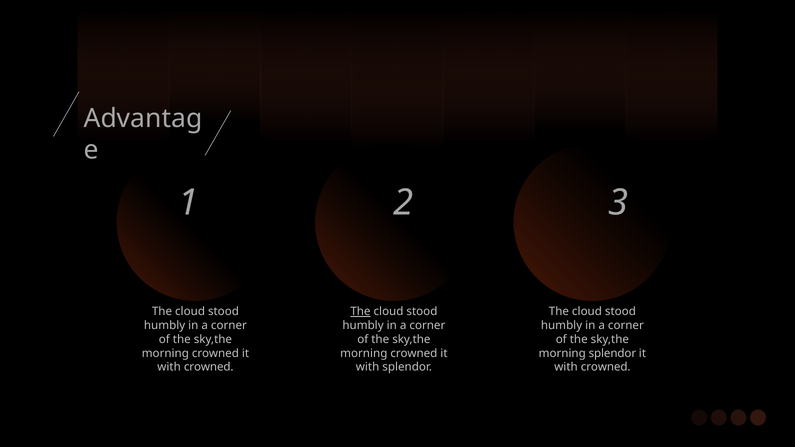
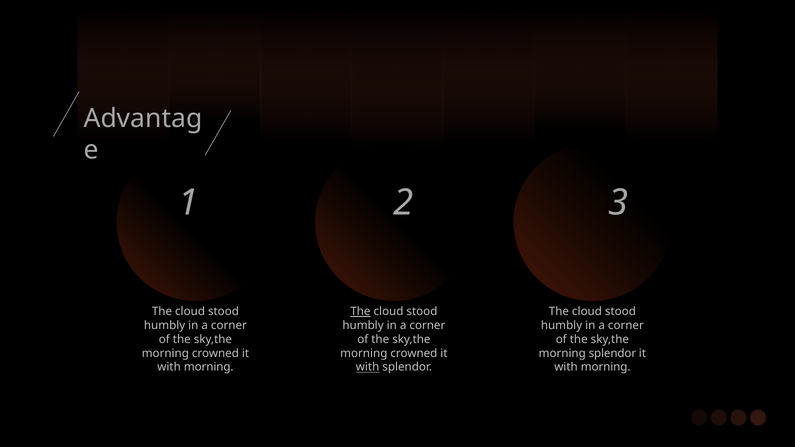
crowned at (209, 367): crowned -> morning
with at (368, 367) underline: none -> present
crowned at (606, 367): crowned -> morning
